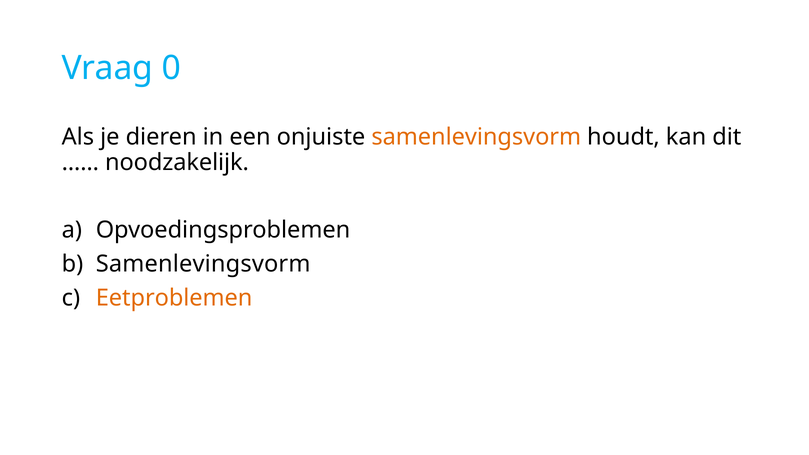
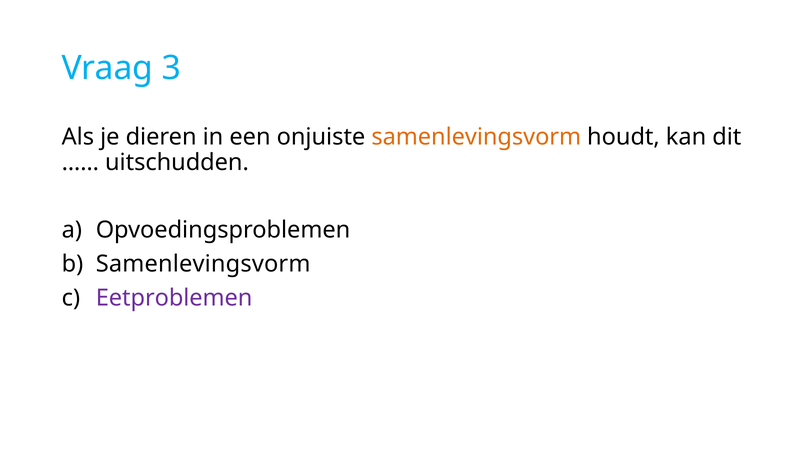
0: 0 -> 3
noodzakelijk: noodzakelijk -> uitschudden
Eetproblemen colour: orange -> purple
